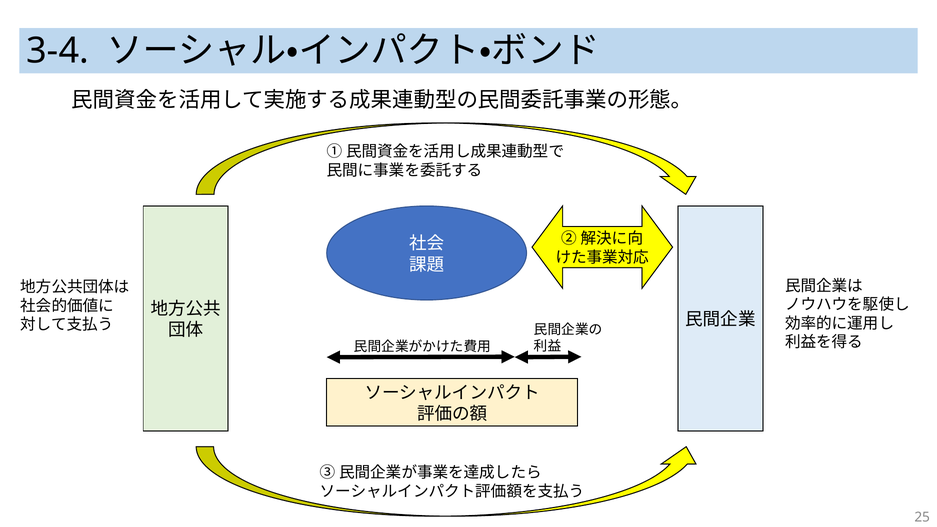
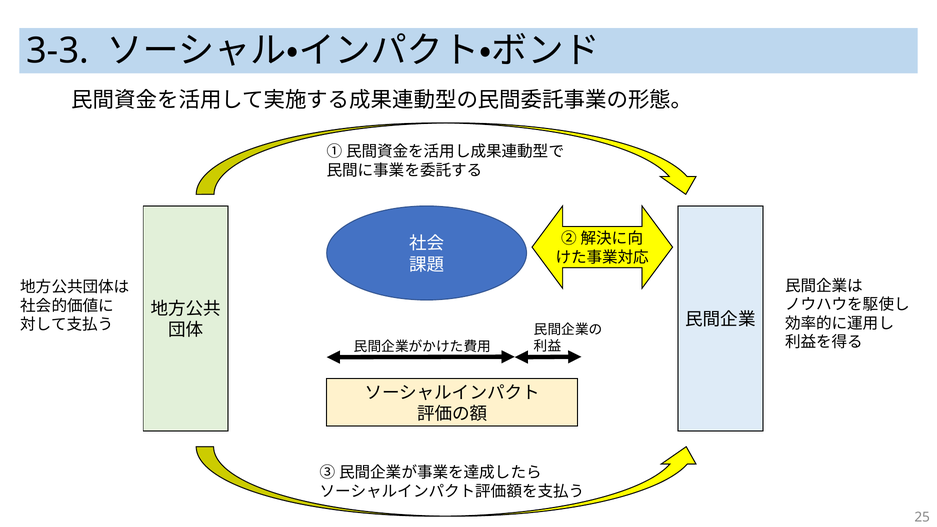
3-4: 3-4 -> 3-3
